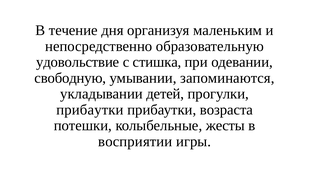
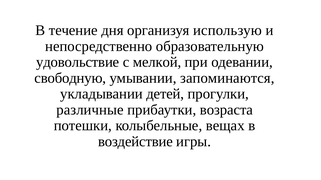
маленьким: маленьким -> использую
стишка: стишка -> мелкой
прибаутки at (90, 110): прибаутки -> различные
жесты: жесты -> вещах
восприятии: восприятии -> воздействие
